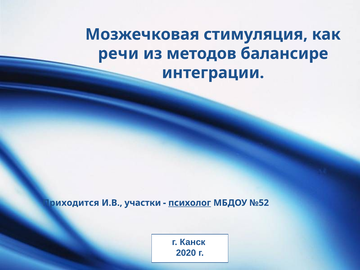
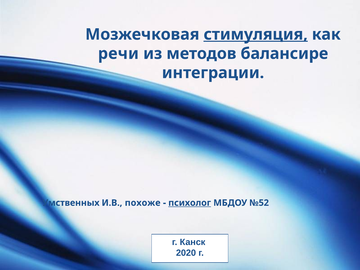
стимуляция underline: none -> present
Приходится: Приходится -> Умственных
участки: участки -> похоже
